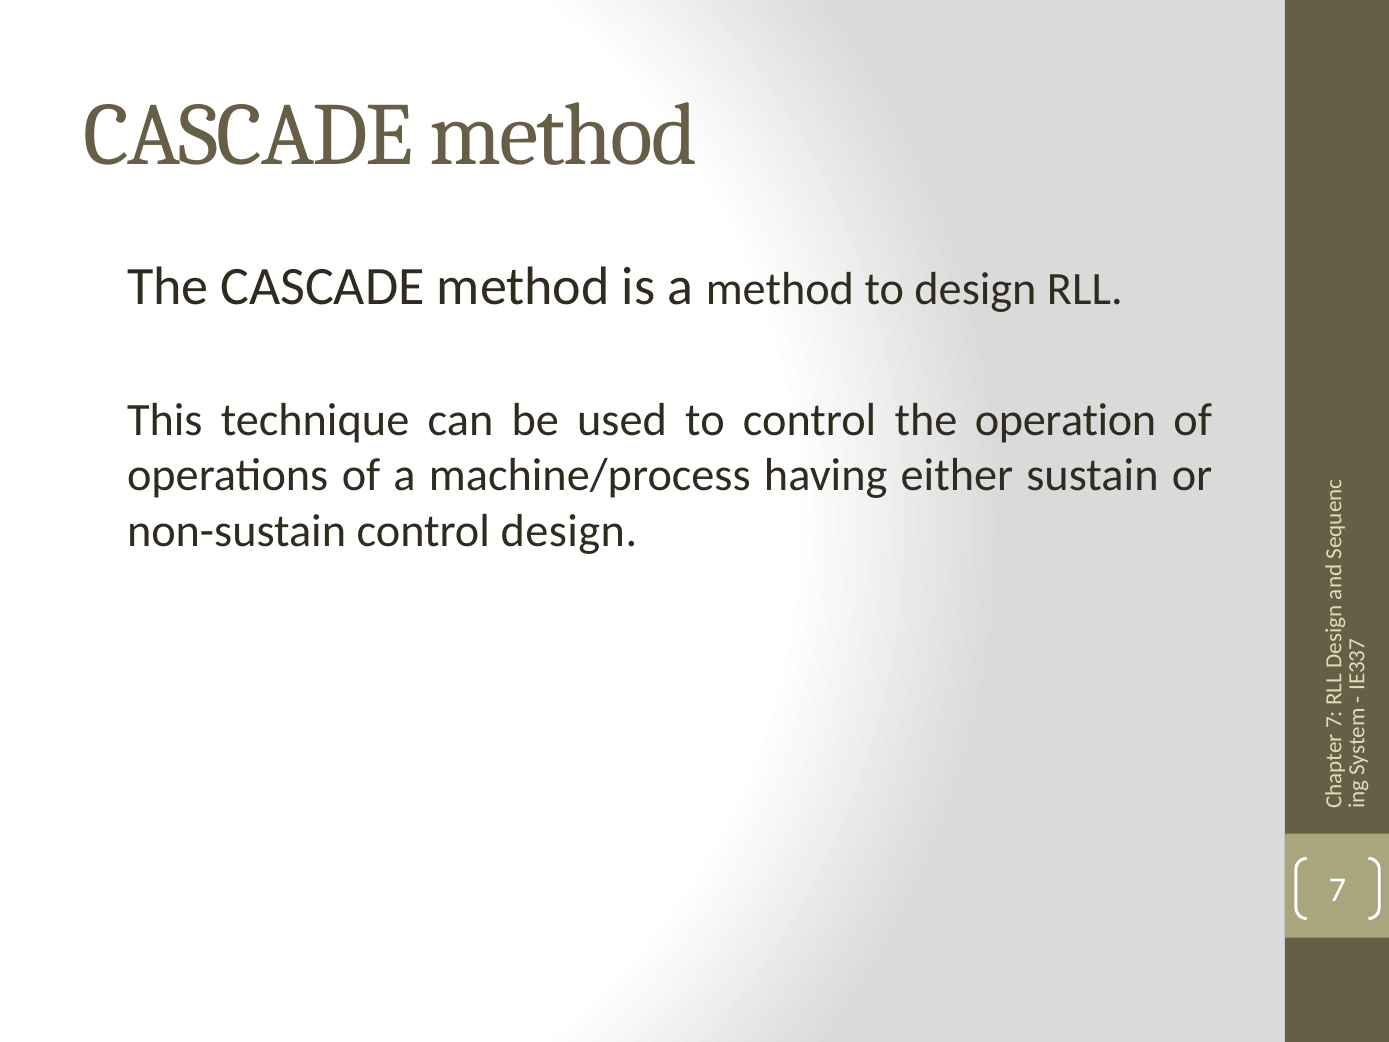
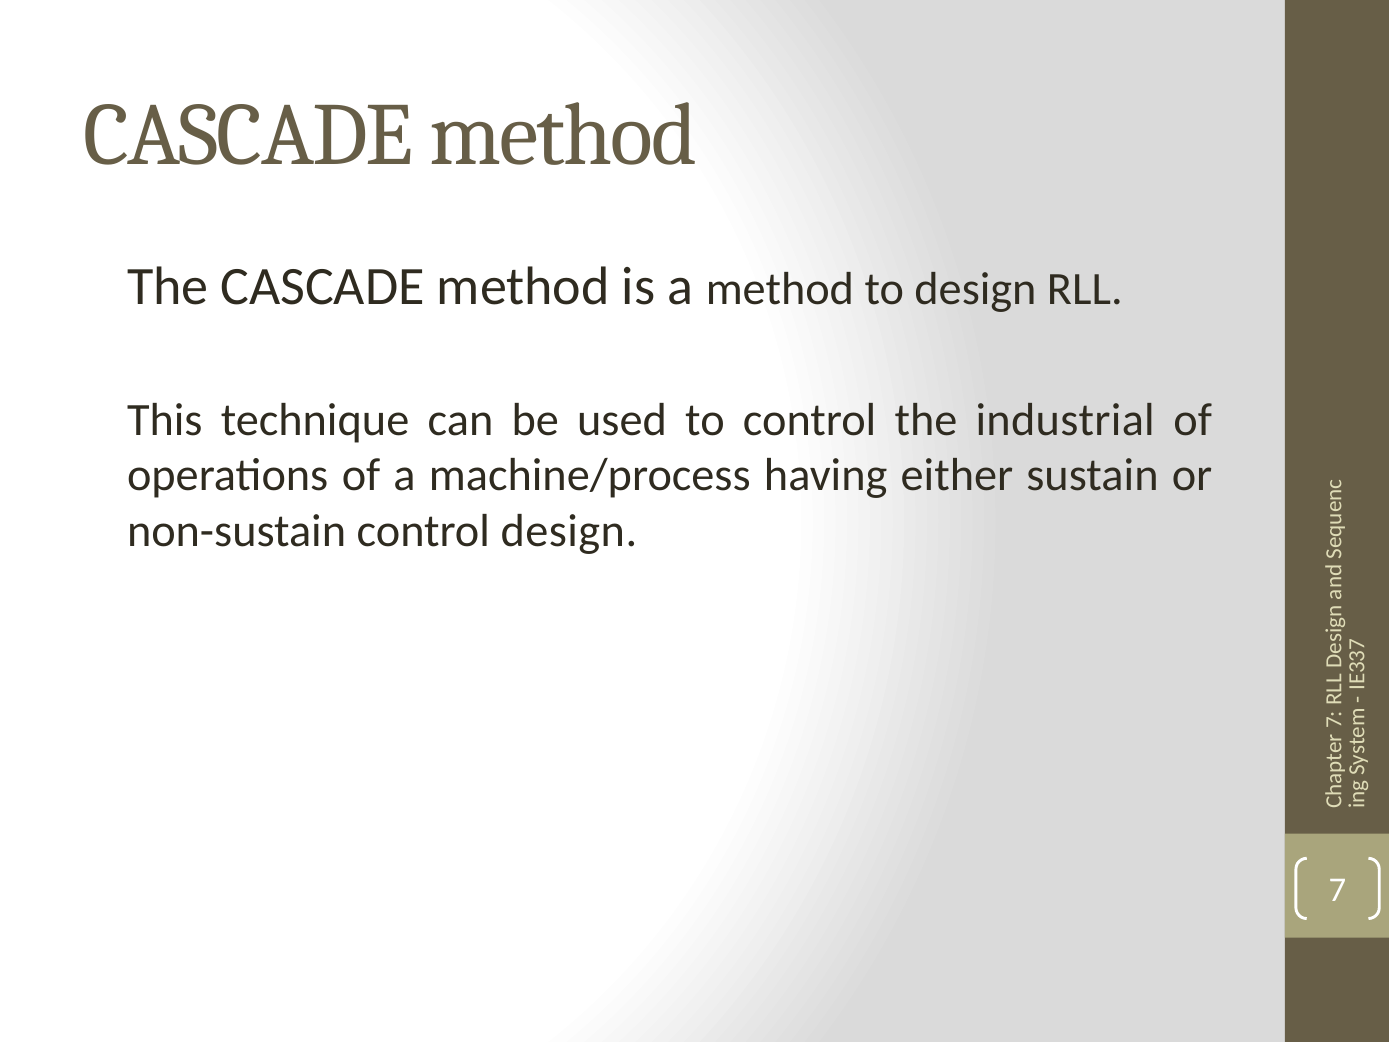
operation: operation -> industrial
